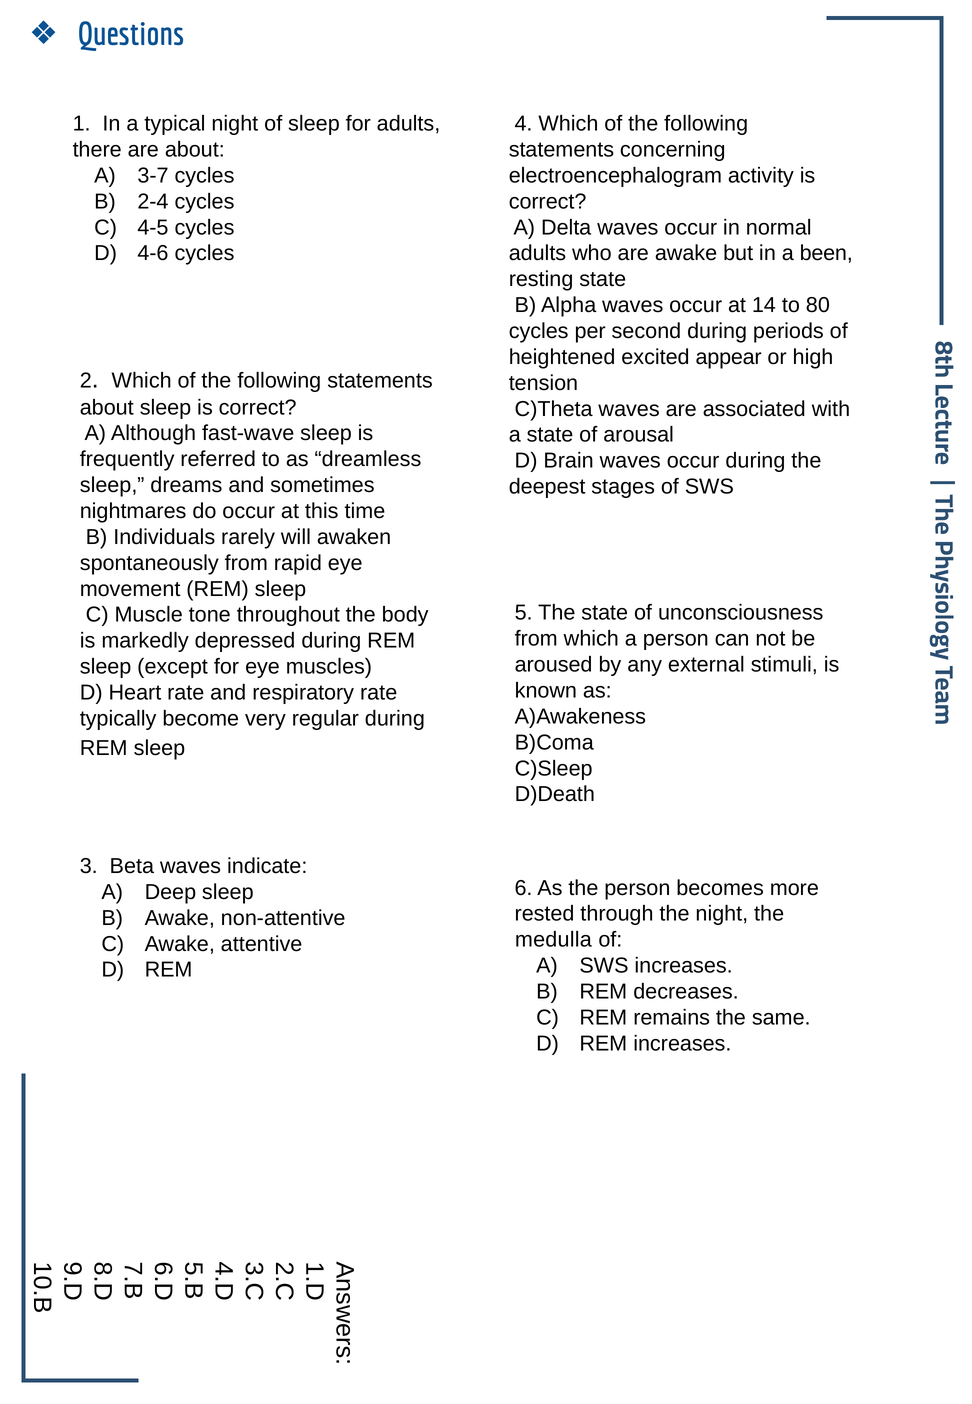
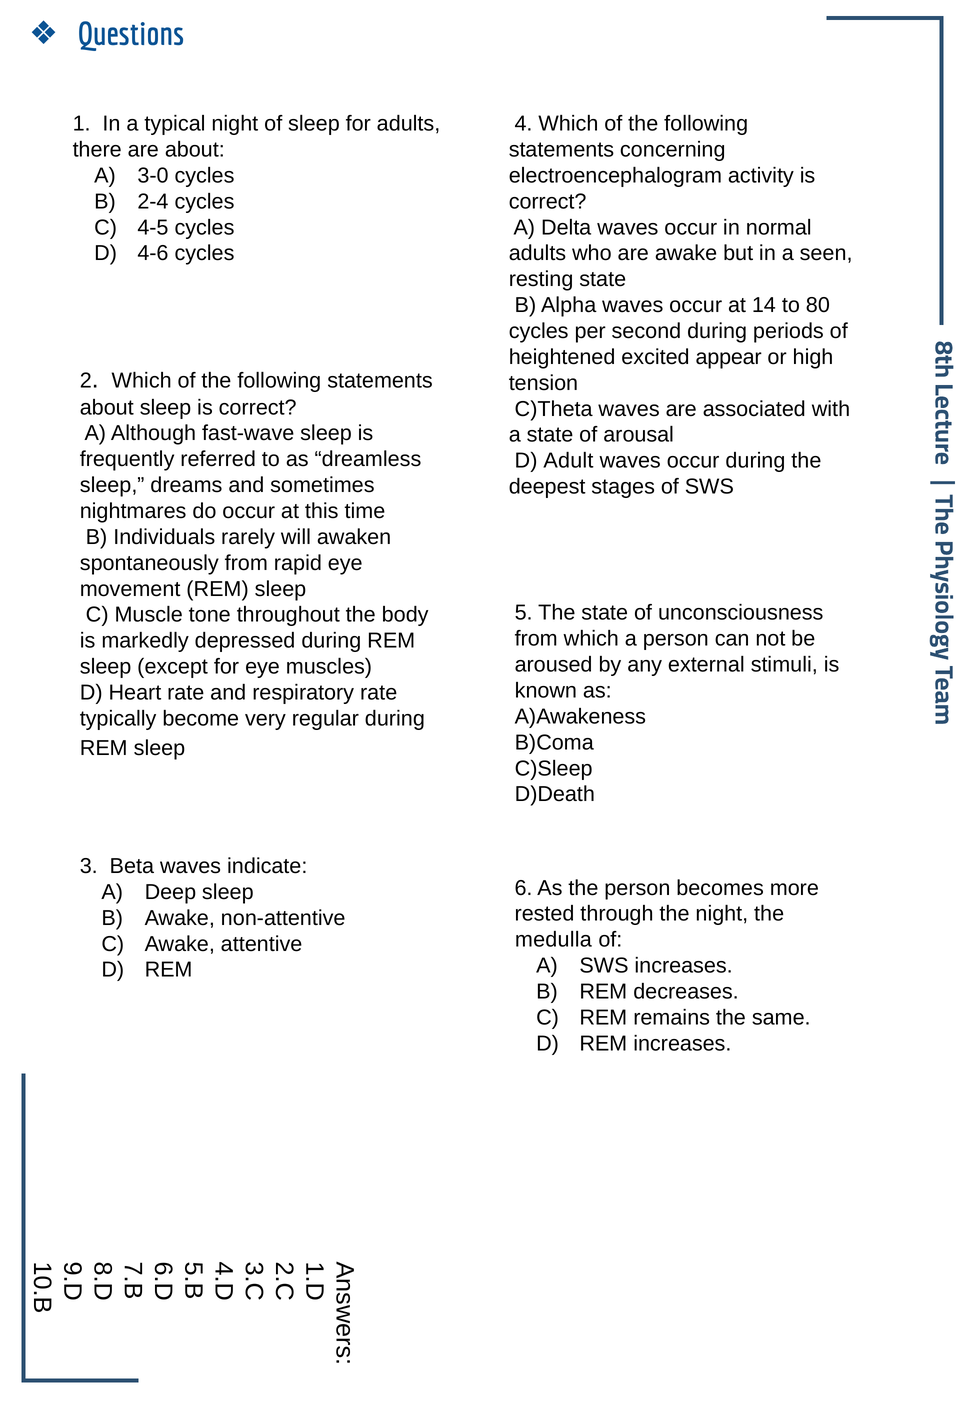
3-7: 3-7 -> 3-0
been: been -> seen
Brain: Brain -> Adult
